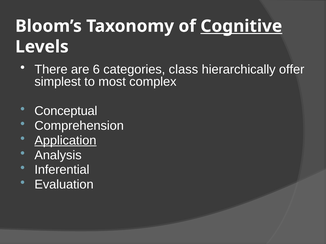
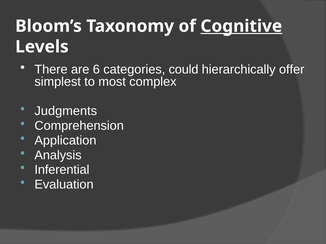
class: class -> could
Conceptual: Conceptual -> Judgments
Application underline: present -> none
